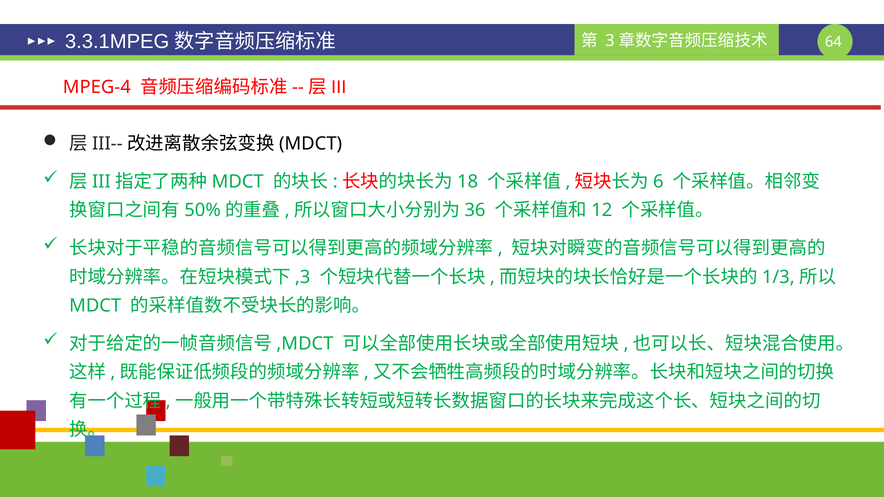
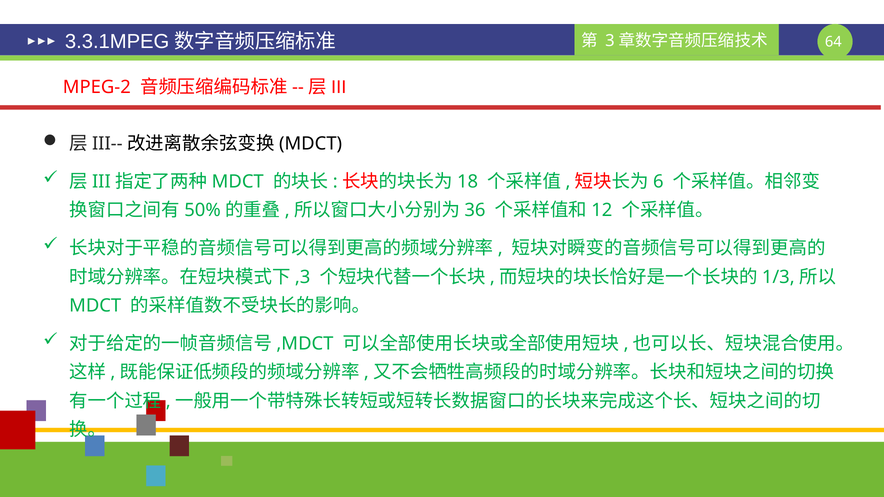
MPEG-4: MPEG-4 -> MPEG-2
